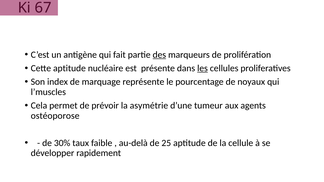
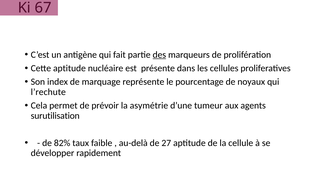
les underline: present -> none
l’muscles: l’muscles -> l’rechute
ostéoporose: ostéoporose -> surutilisation
30%: 30% -> 82%
25: 25 -> 27
